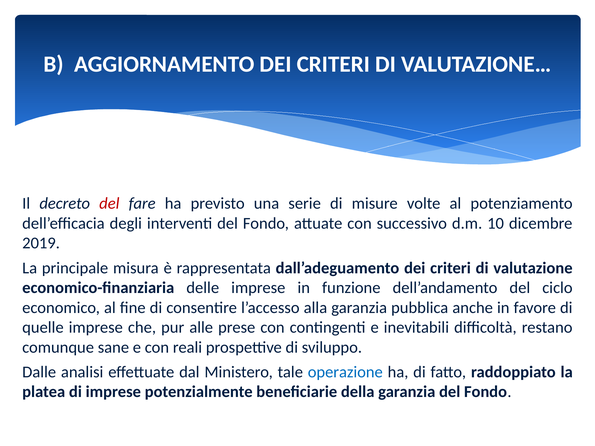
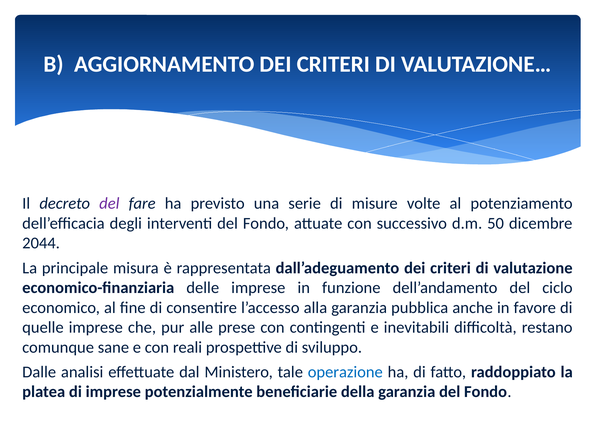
del at (109, 204) colour: red -> purple
10: 10 -> 50
2019: 2019 -> 2044
